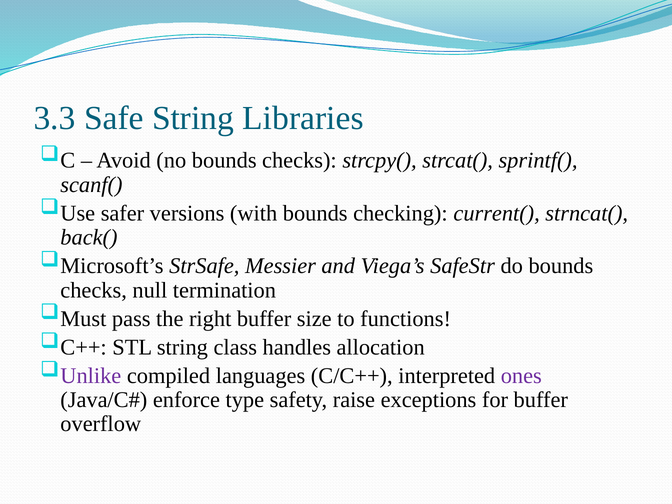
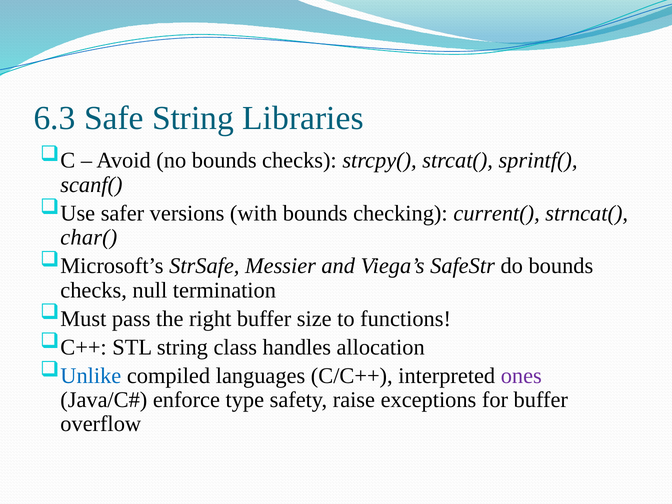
3.3: 3.3 -> 6.3
back(: back( -> char(
Unlike colour: purple -> blue
